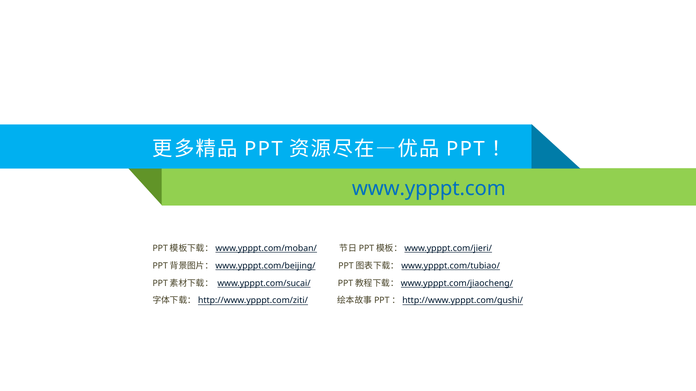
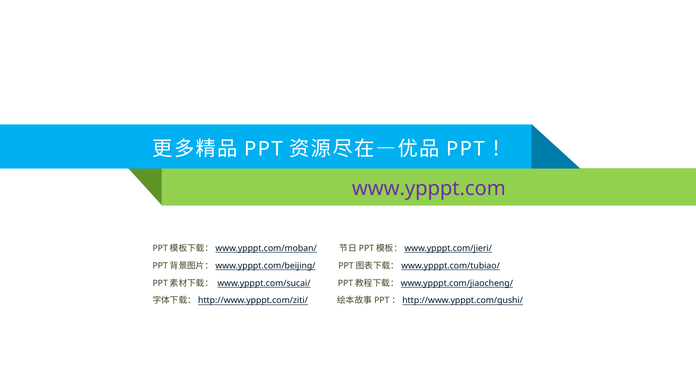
www.ypppt.com colour: blue -> purple
